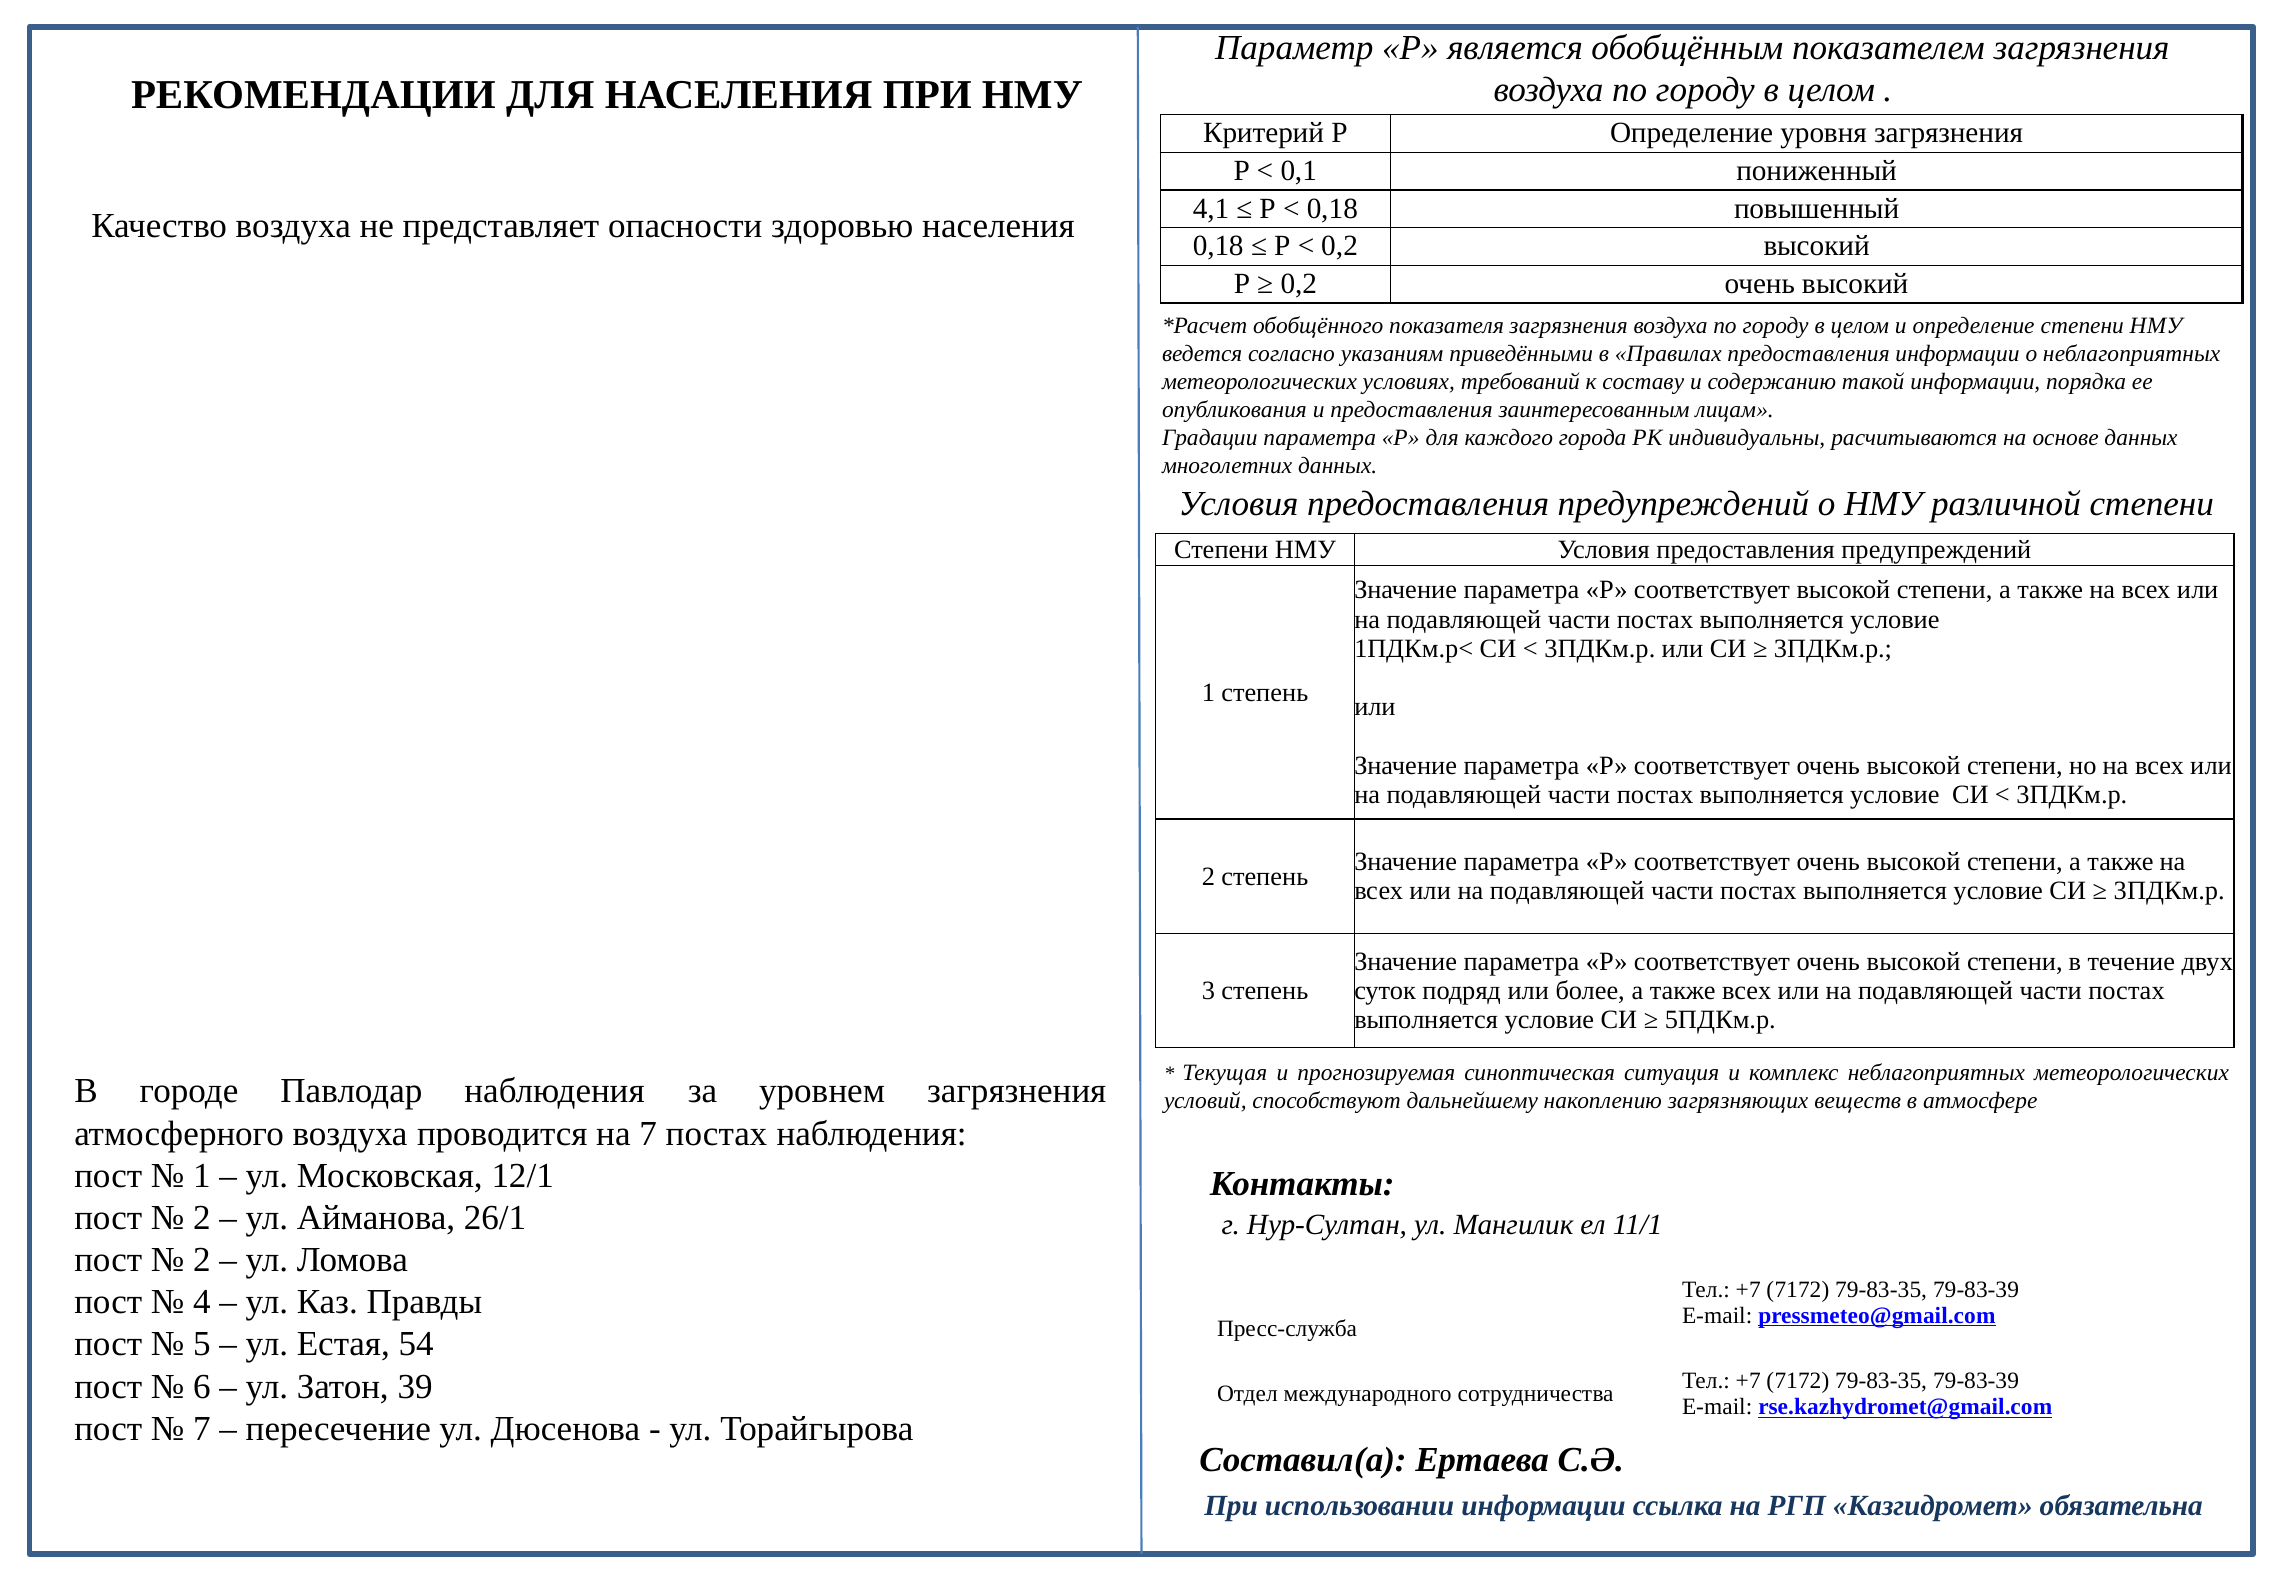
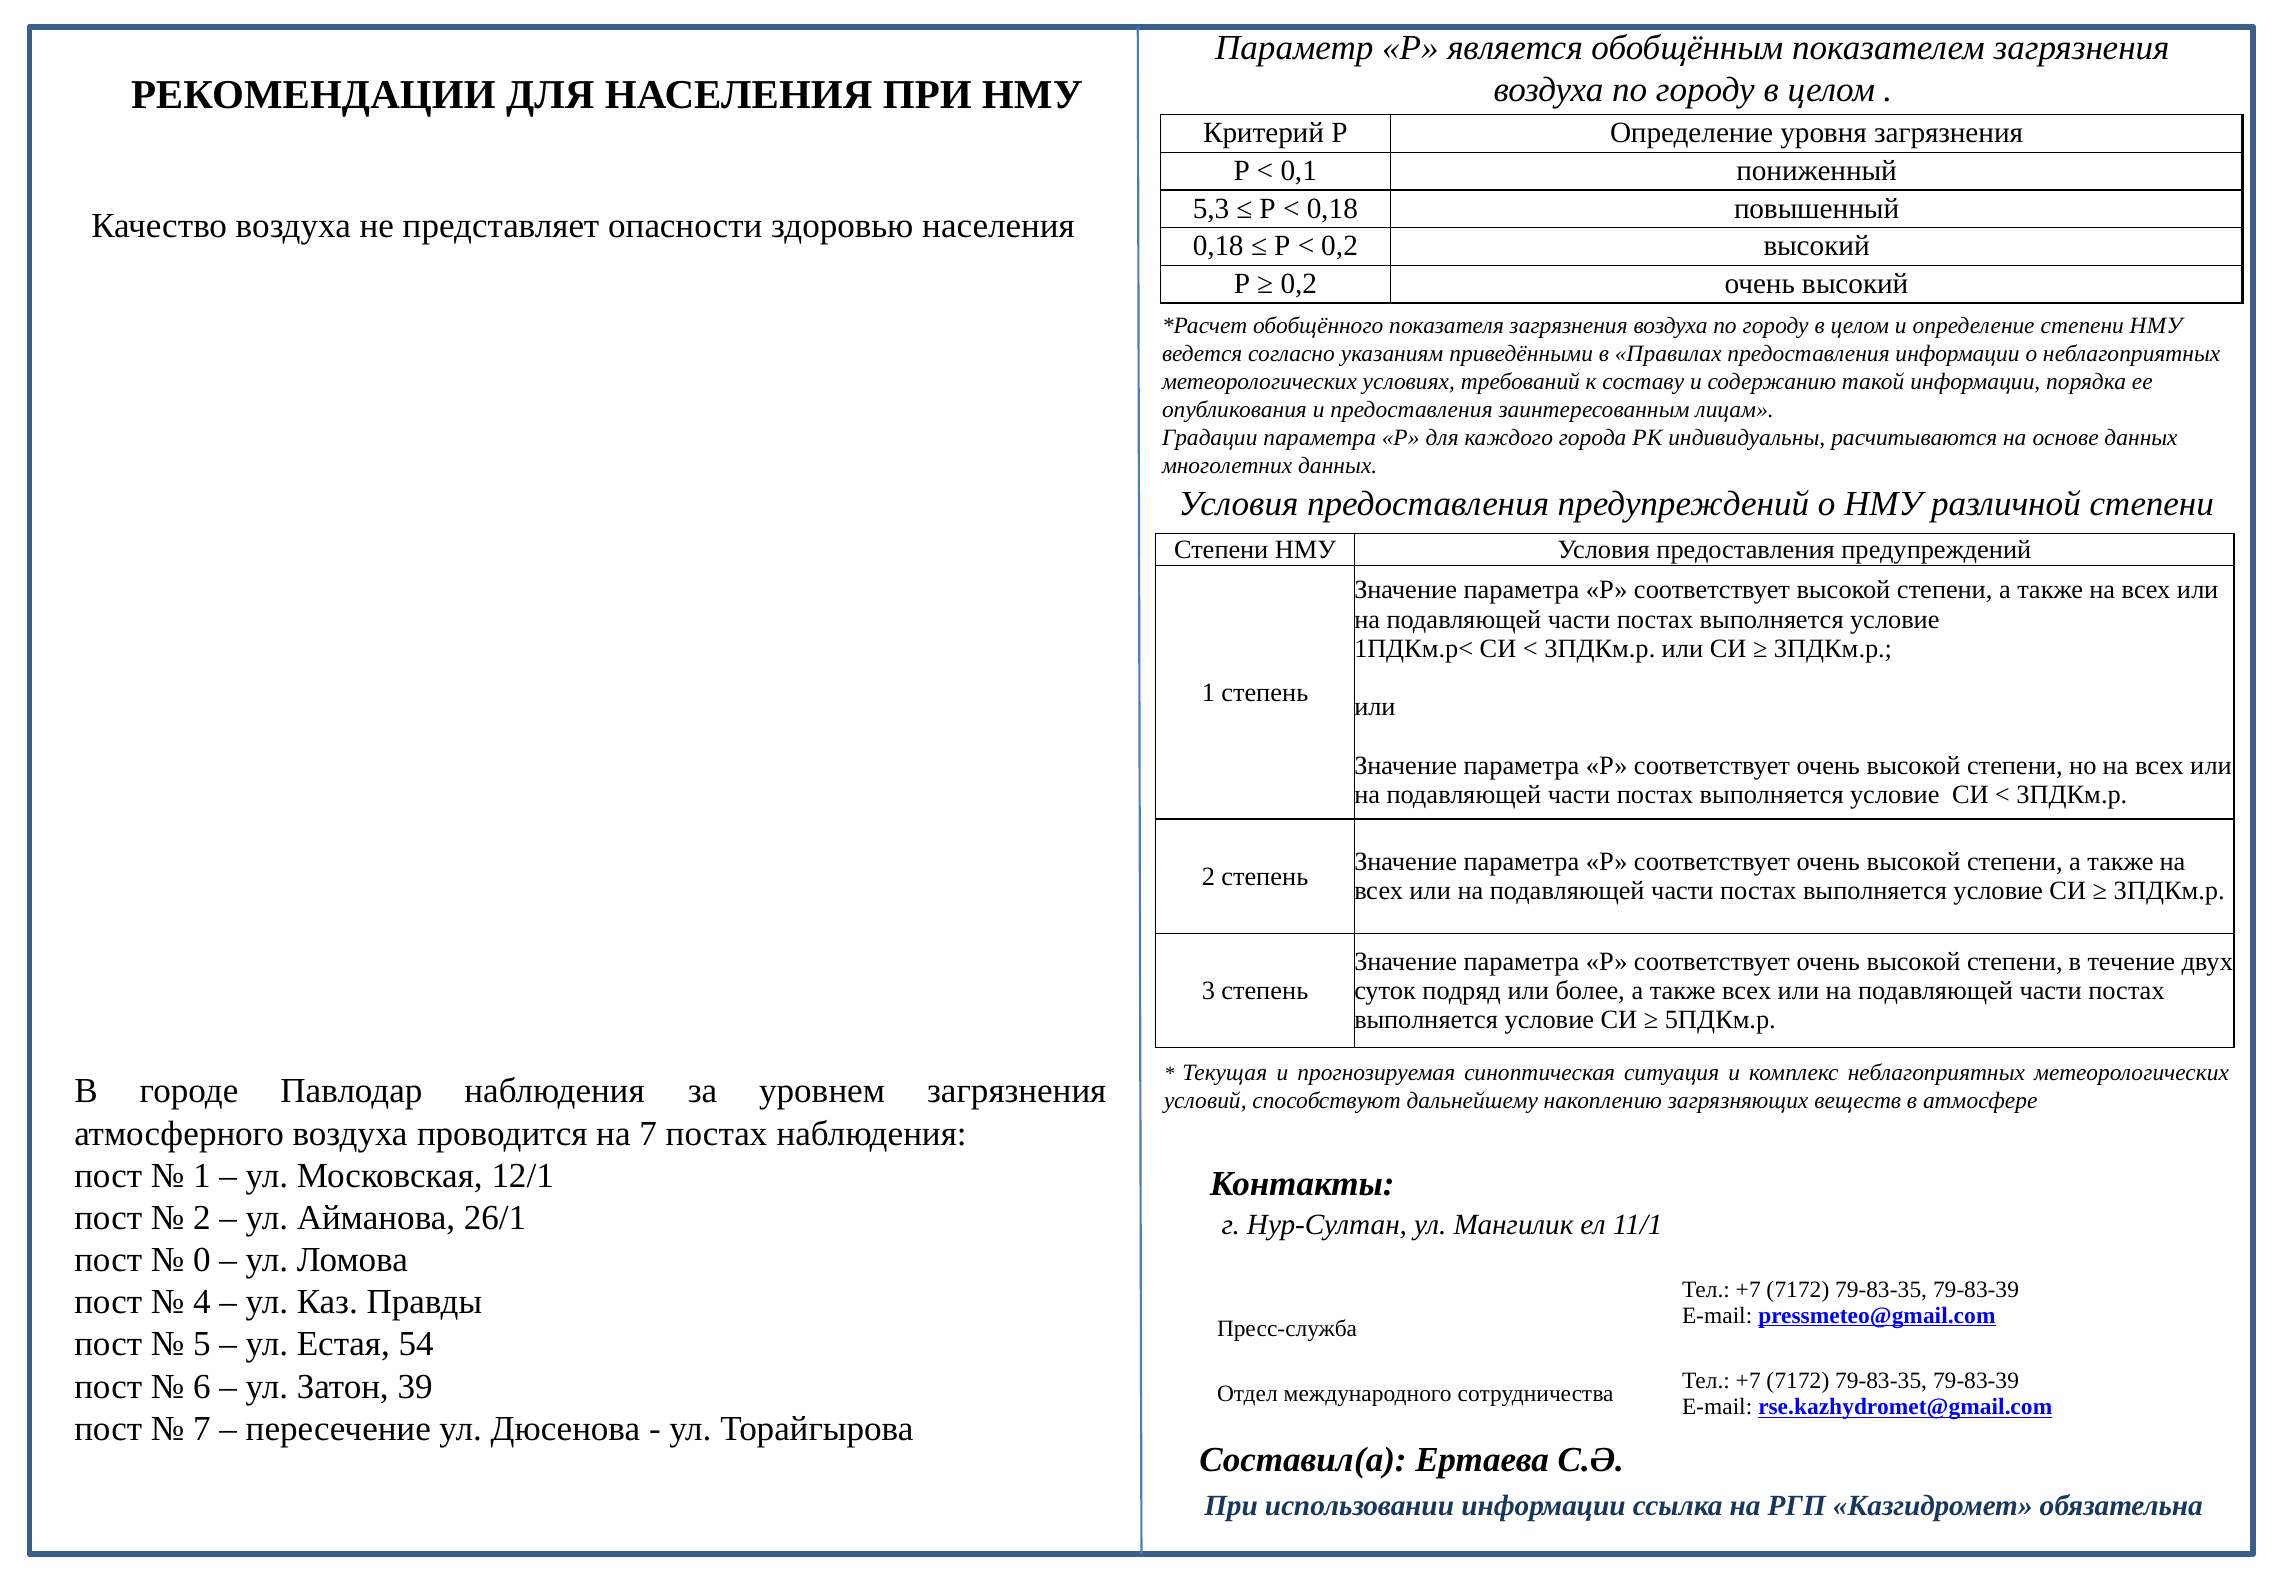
4,1: 4,1 -> 5,3
2 at (202, 1260): 2 -> 0
